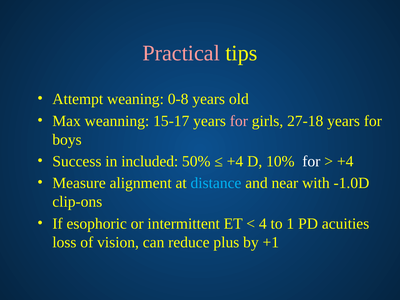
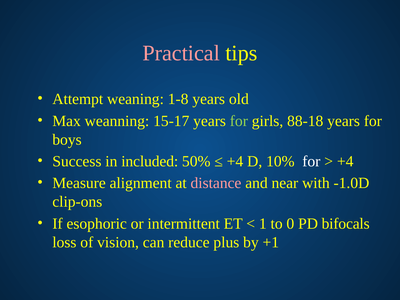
0-8: 0-8 -> 1-8
for at (239, 121) colour: pink -> light green
27-18: 27-18 -> 88-18
distance colour: light blue -> pink
4: 4 -> 1
1: 1 -> 0
acuities: acuities -> bifocals
